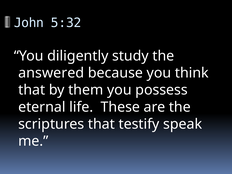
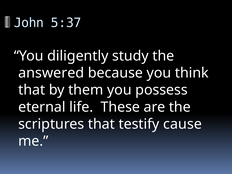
5:32: 5:32 -> 5:37
speak: speak -> cause
